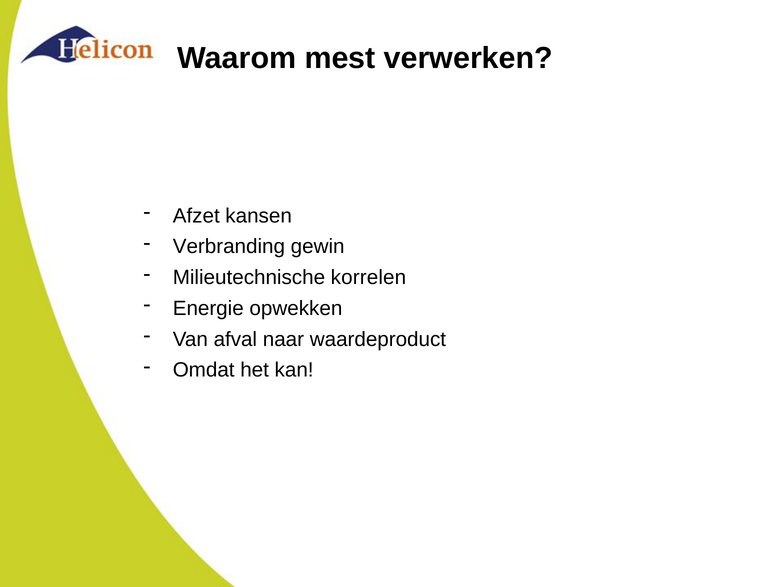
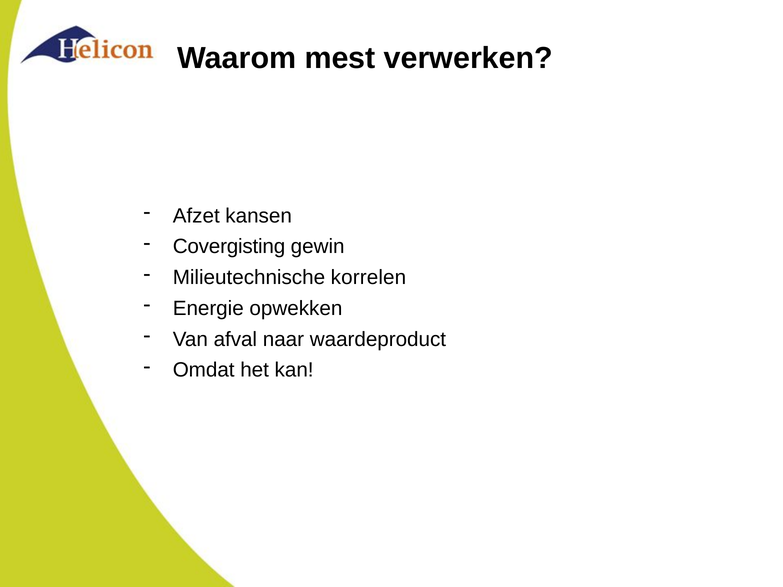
Verbranding: Verbranding -> Covergisting
